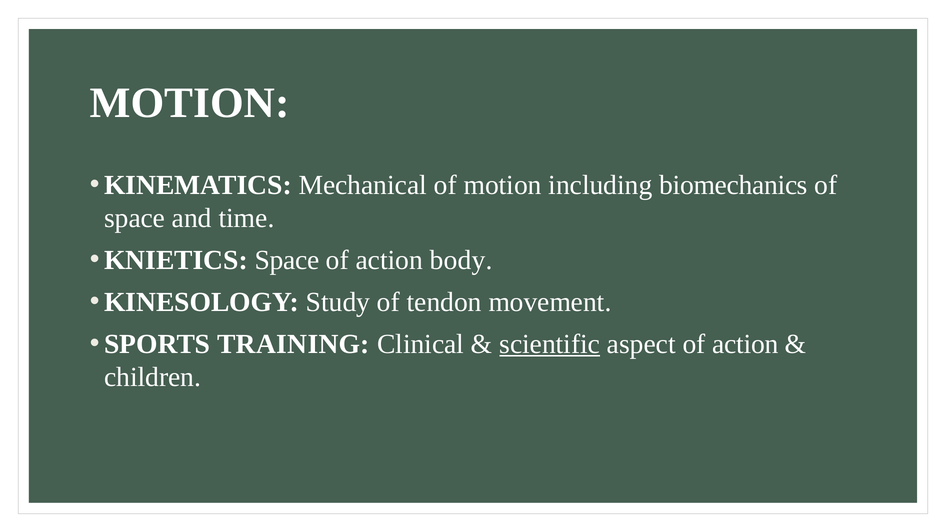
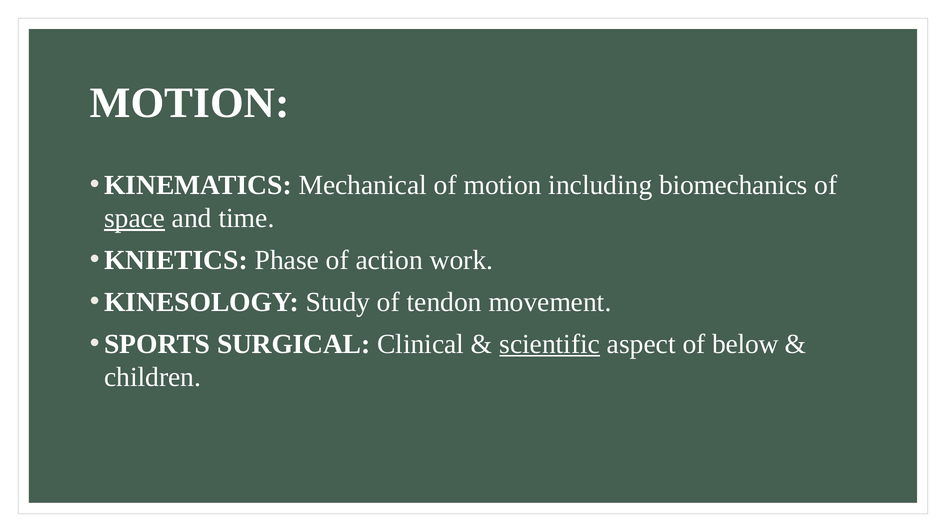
space at (135, 218) underline: none -> present
KNIETICS Space: Space -> Phase
body: body -> work
TRAINING: TRAINING -> SURGICAL
aspect of action: action -> below
